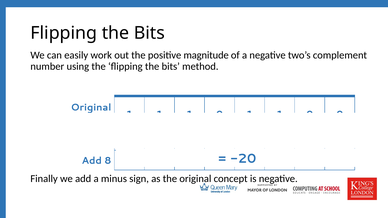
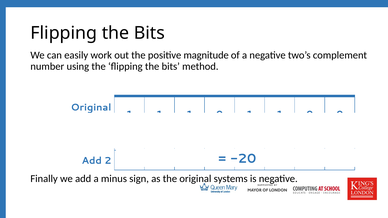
Add 8: 8 -> 2
concept: concept -> systems
